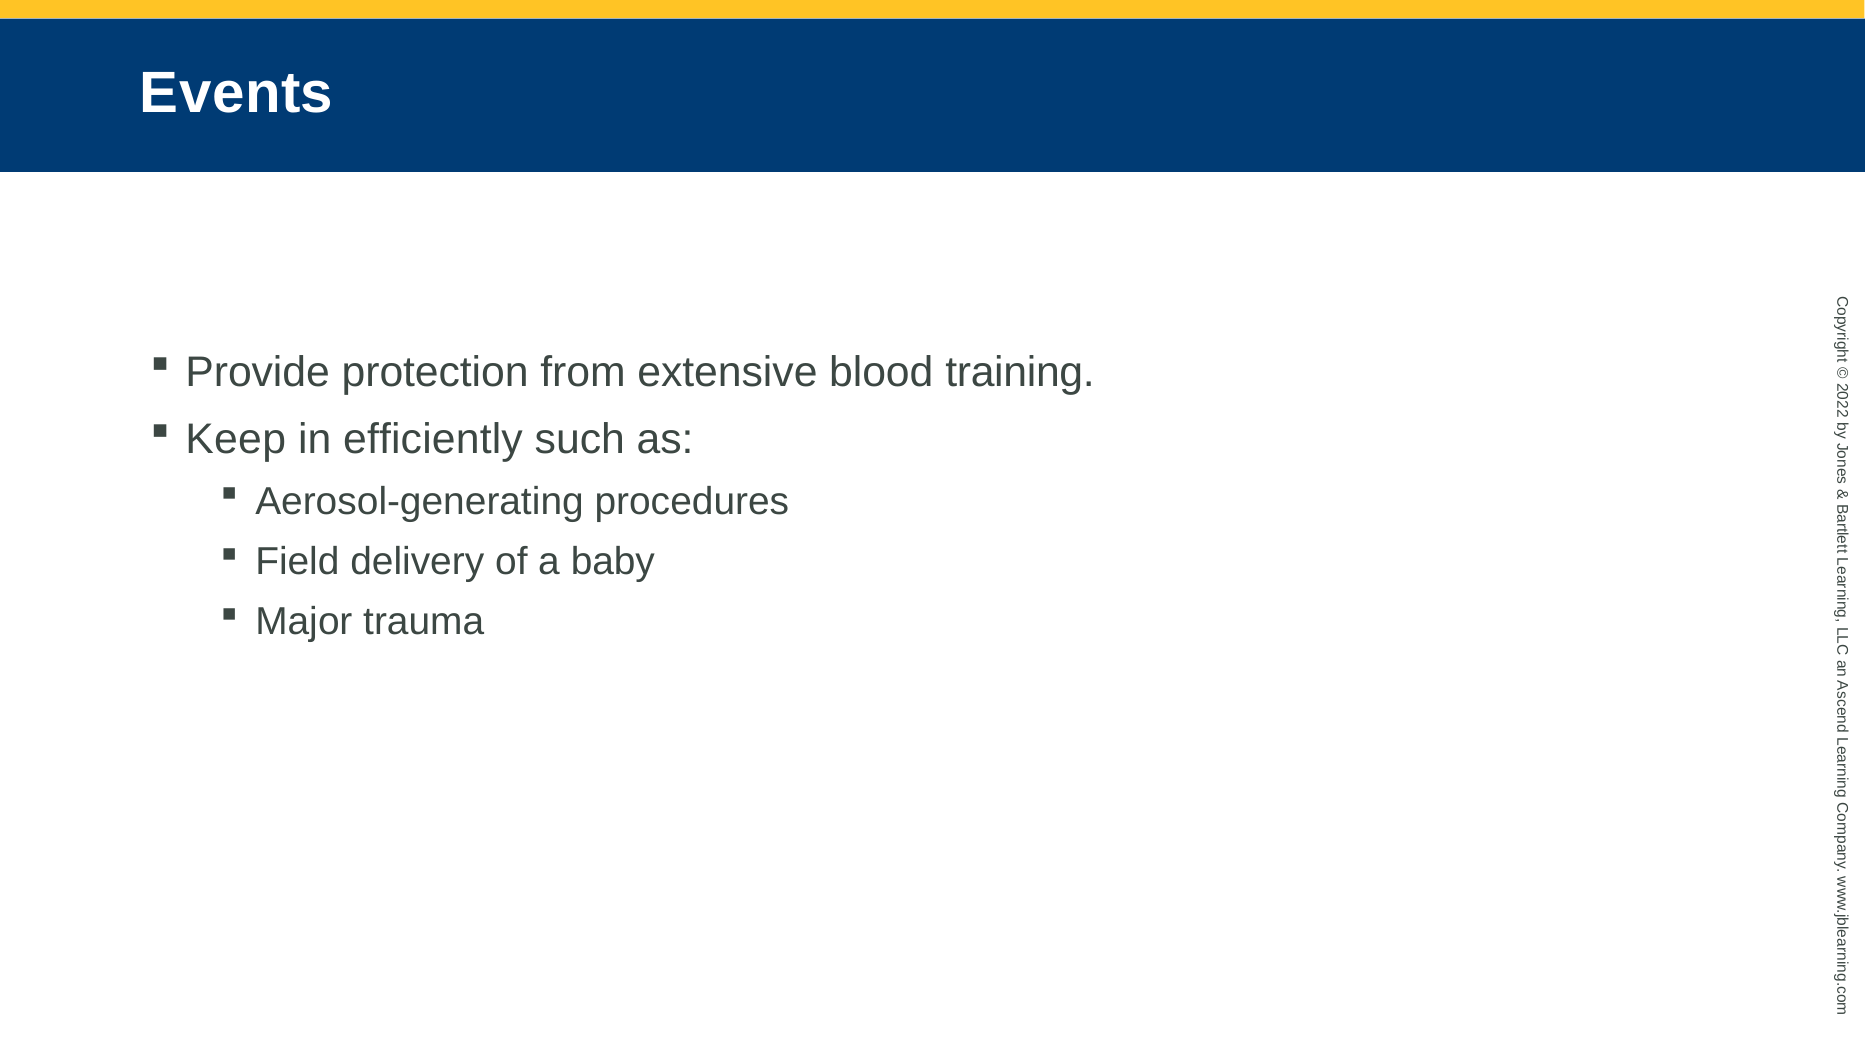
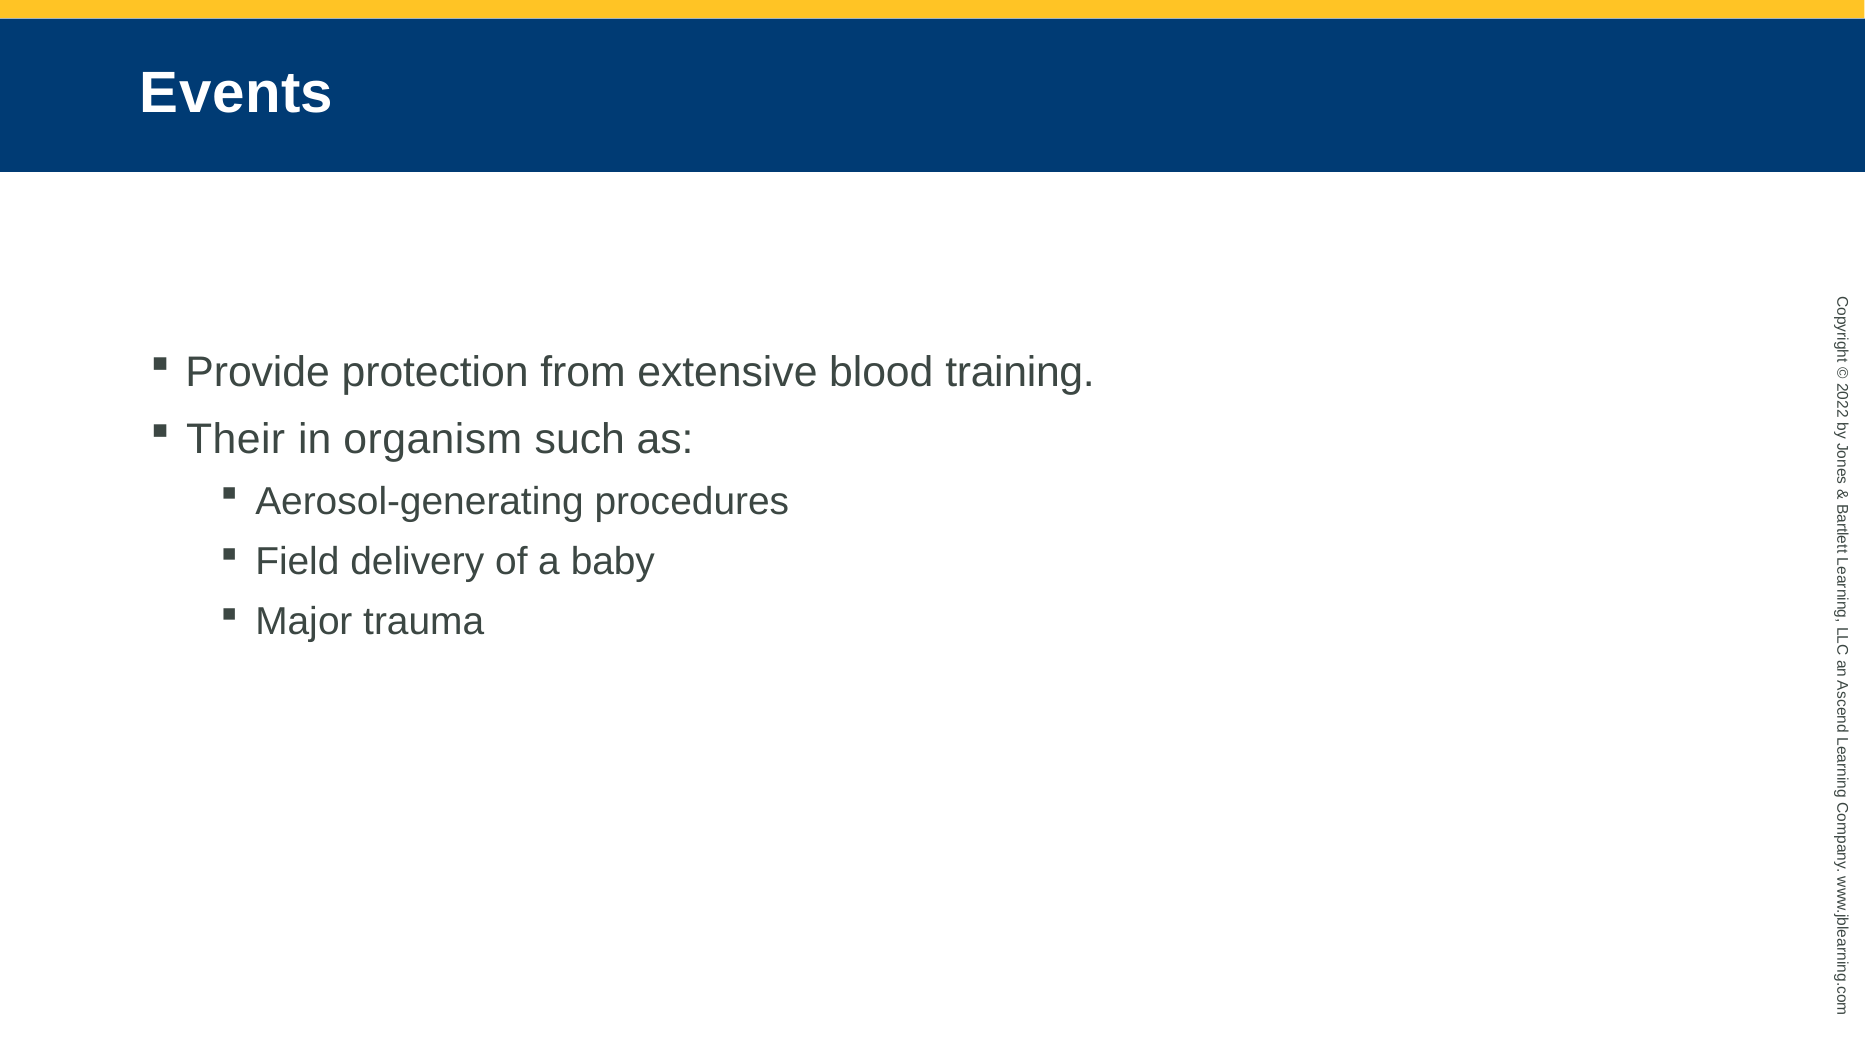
Keep: Keep -> Their
efficiently: efficiently -> organism
